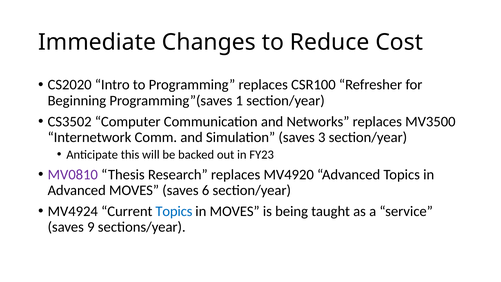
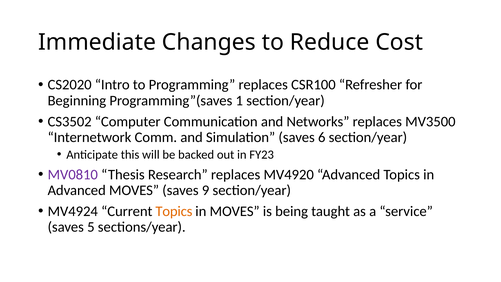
3: 3 -> 6
6: 6 -> 9
Topics at (174, 211) colour: blue -> orange
9: 9 -> 5
